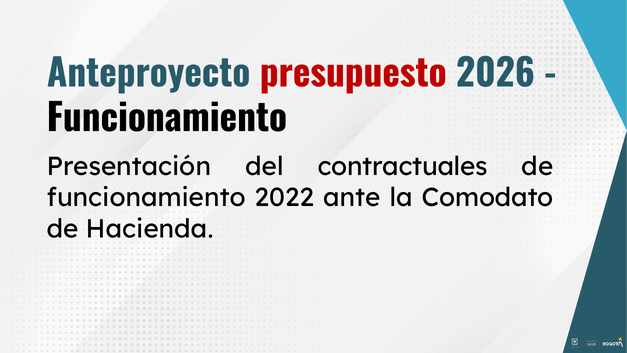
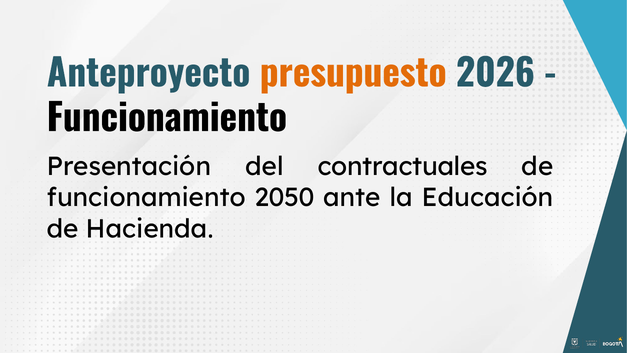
presupuesto colour: red -> orange
2022: 2022 -> 2050
Comodato: Comodato -> Educación
